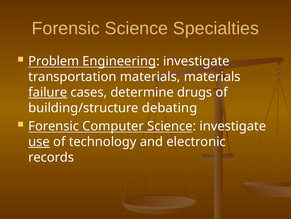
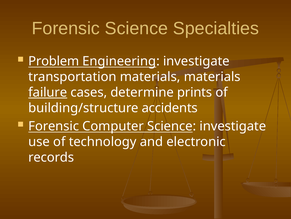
drugs: drugs -> prints
debating: debating -> accidents
use underline: present -> none
